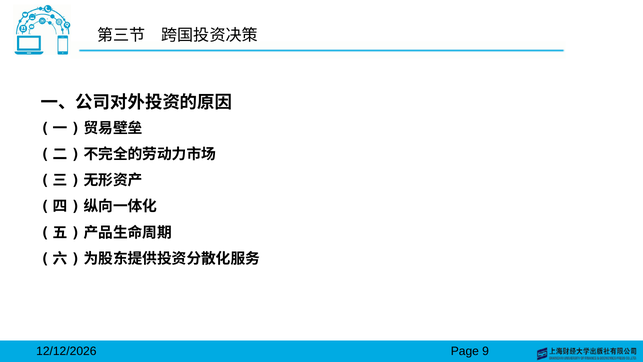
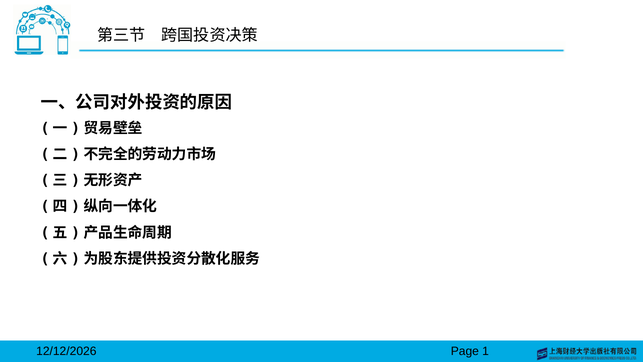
9: 9 -> 1
